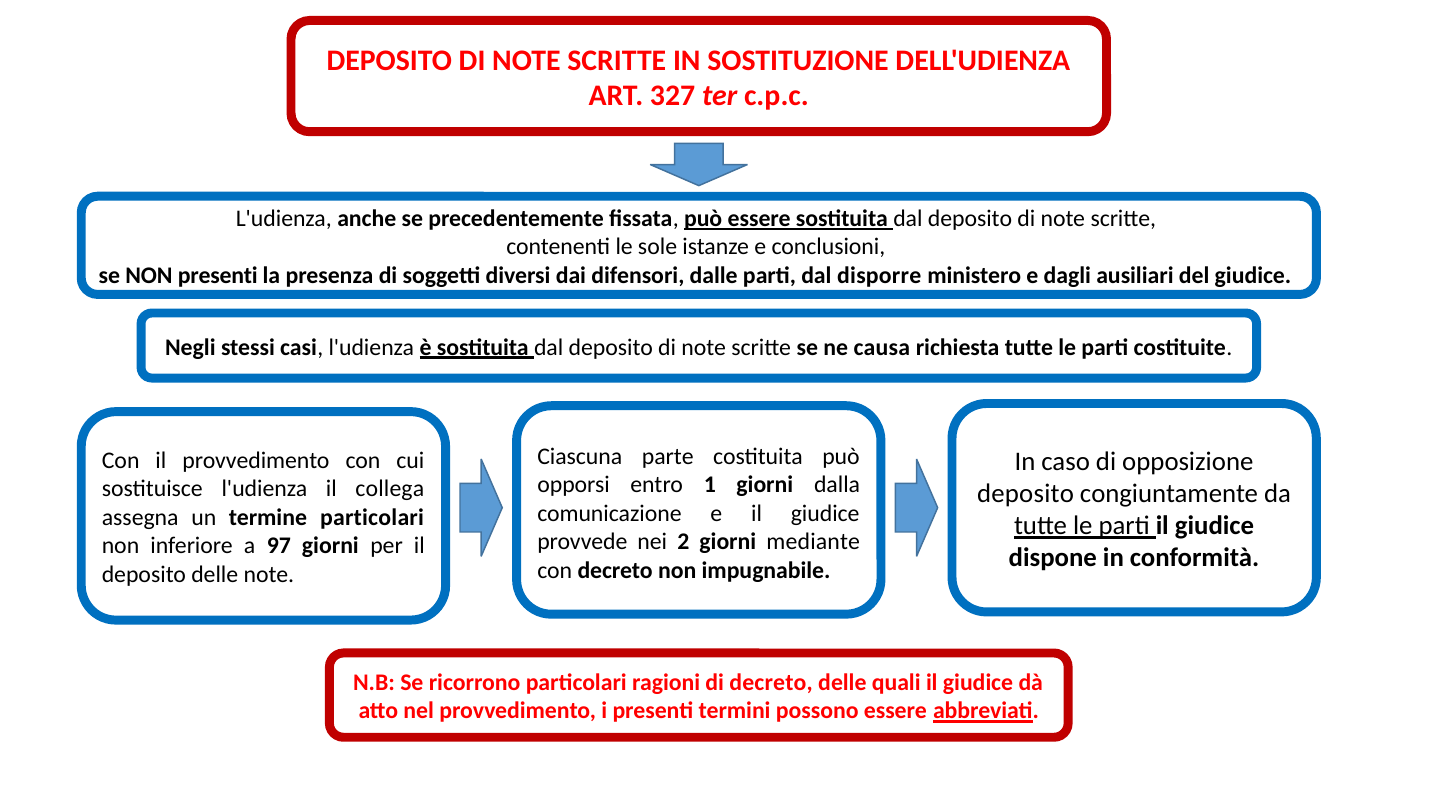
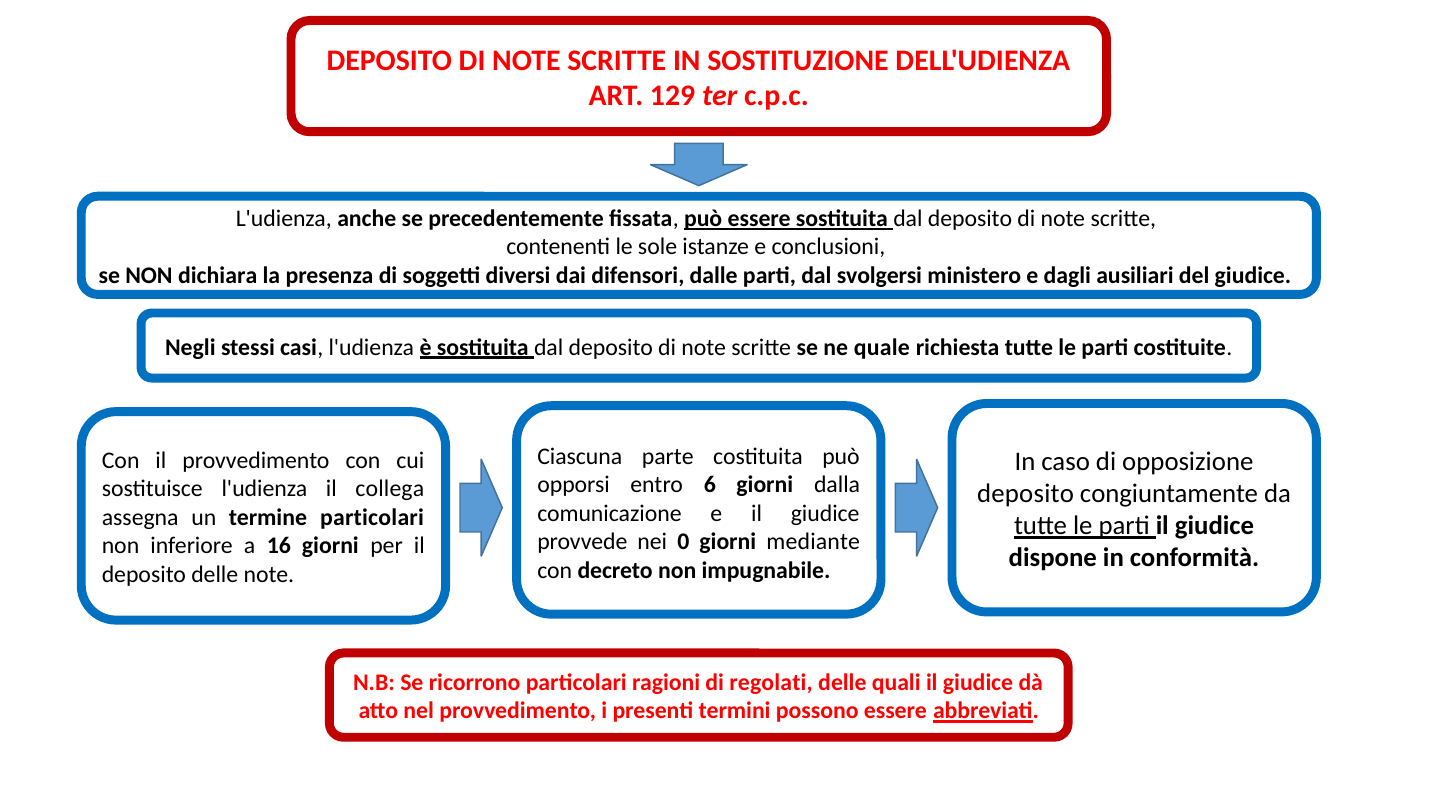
327: 327 -> 129
NON presenti: presenti -> dichiara
disporre: disporre -> svolgersi
causa: causa -> quale
1: 1 -> 6
2: 2 -> 0
97: 97 -> 16
di decreto: decreto -> regolati
